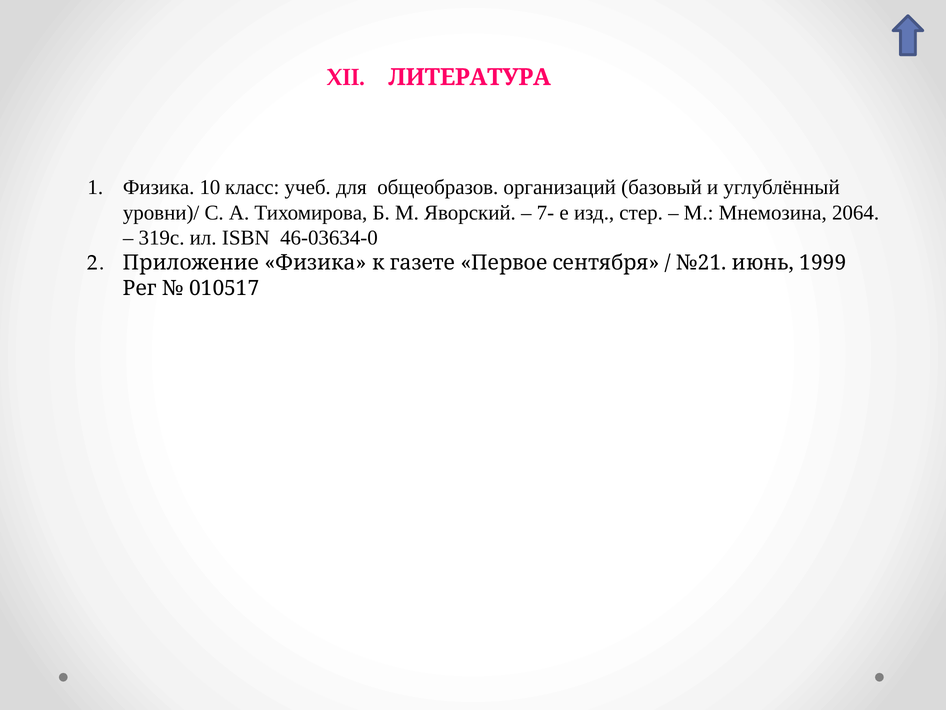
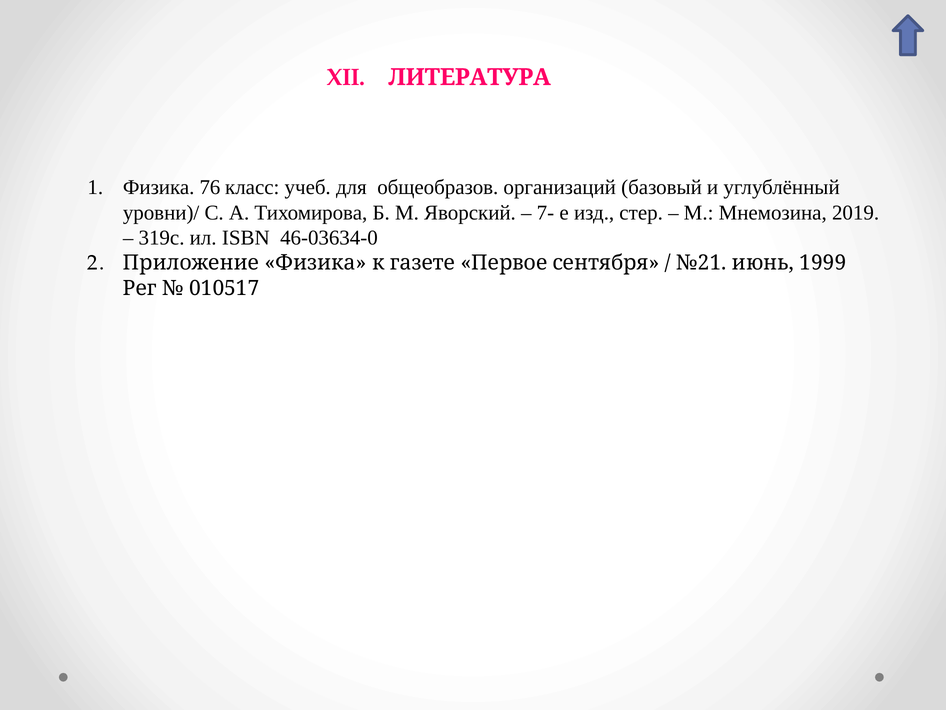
10: 10 -> 76
2064: 2064 -> 2019
